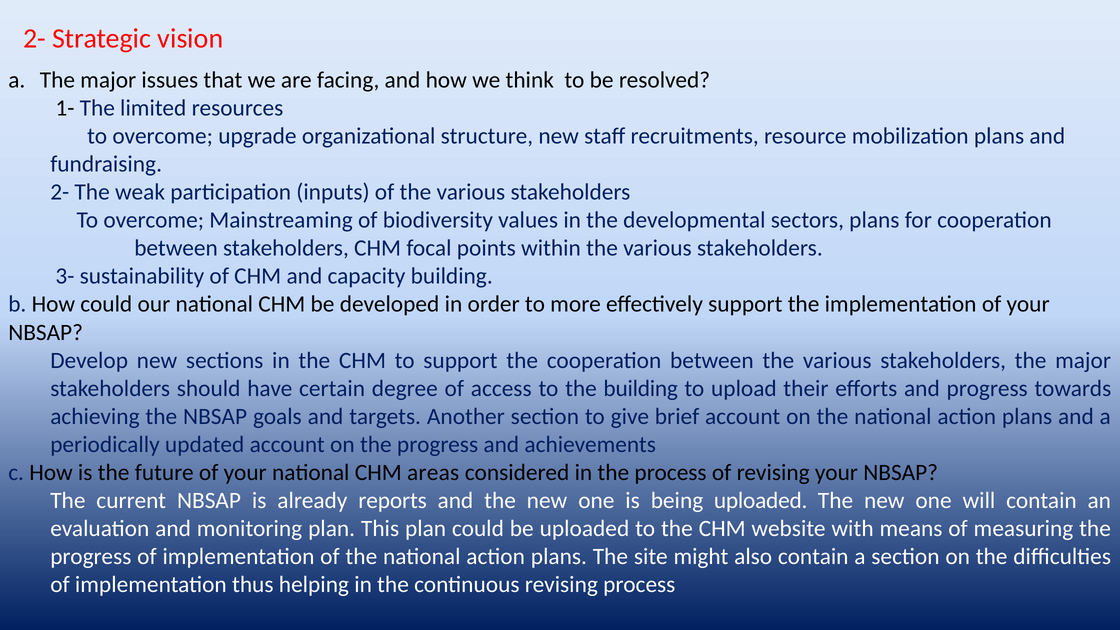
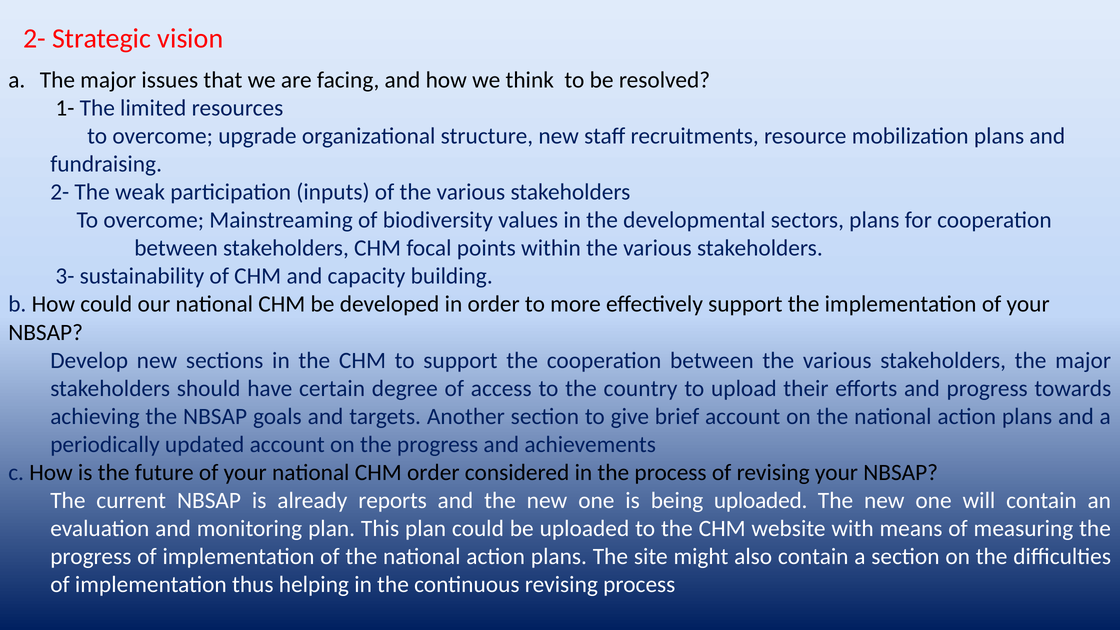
the building: building -> country
CHM areas: areas -> order
